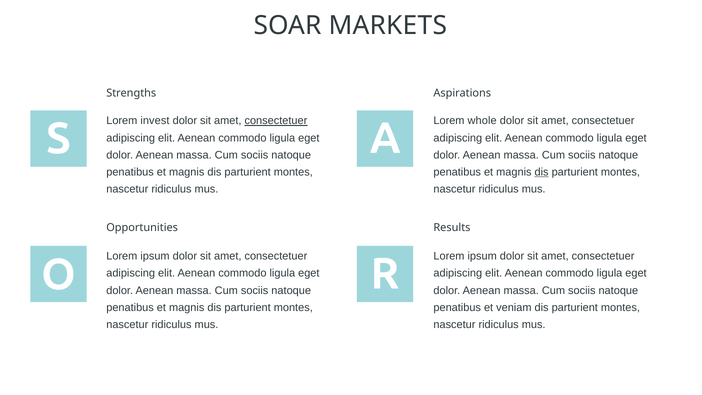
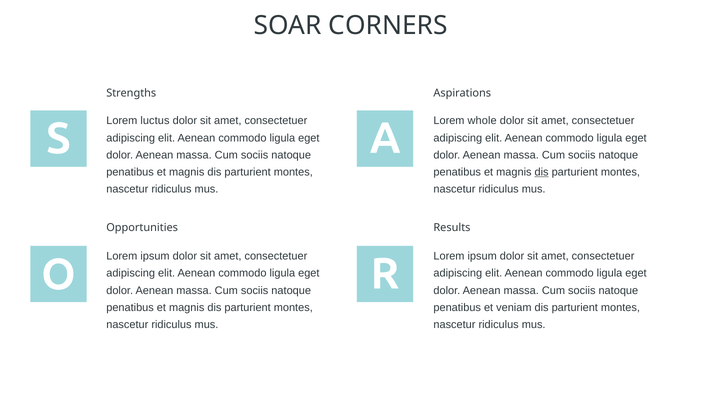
MARKETS: MARKETS -> CORNERS
invest: invest -> luctus
consectetuer at (276, 121) underline: present -> none
